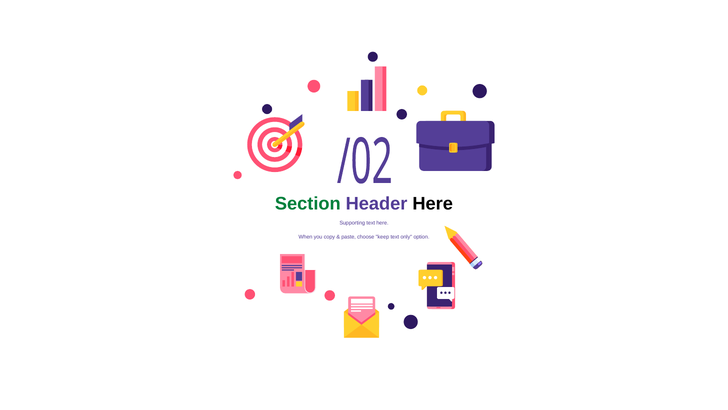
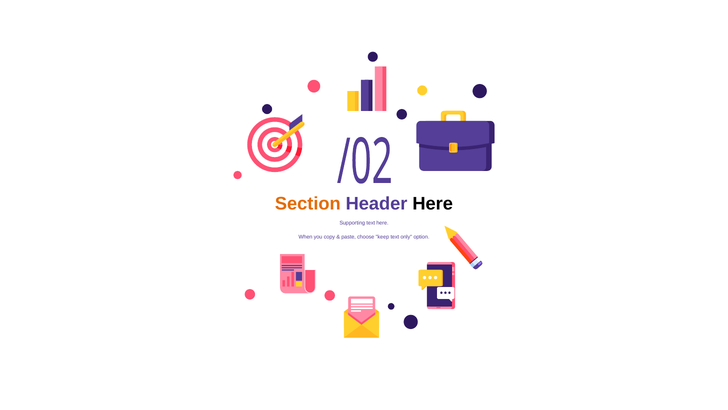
Section colour: green -> orange
